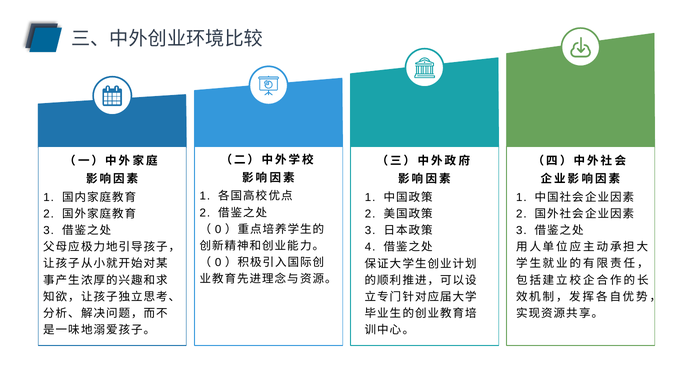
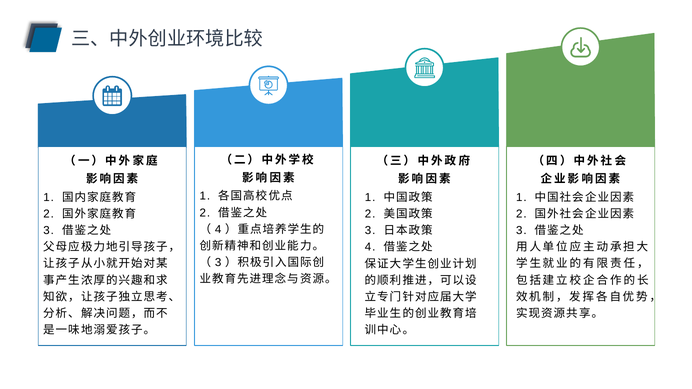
0 at (218, 229): 0 -> 4
0 at (218, 263): 0 -> 3
